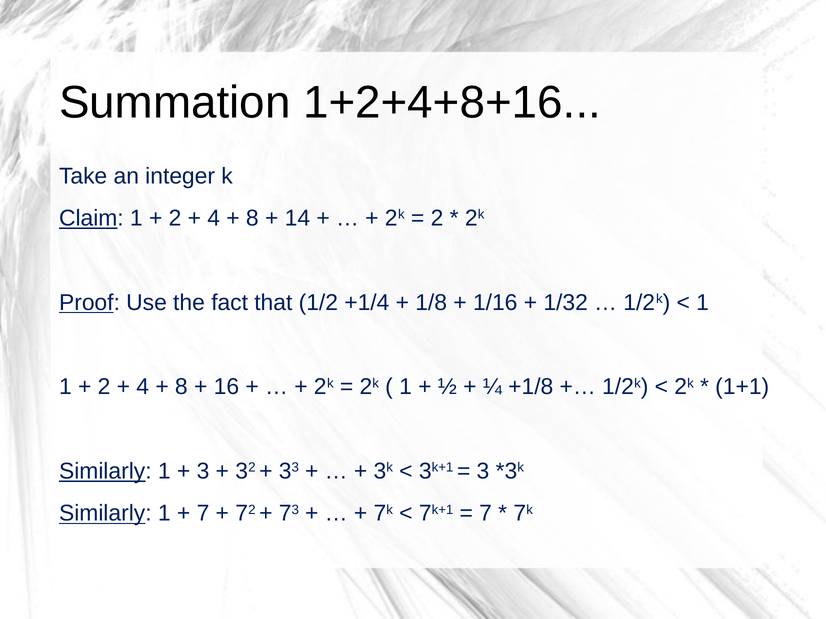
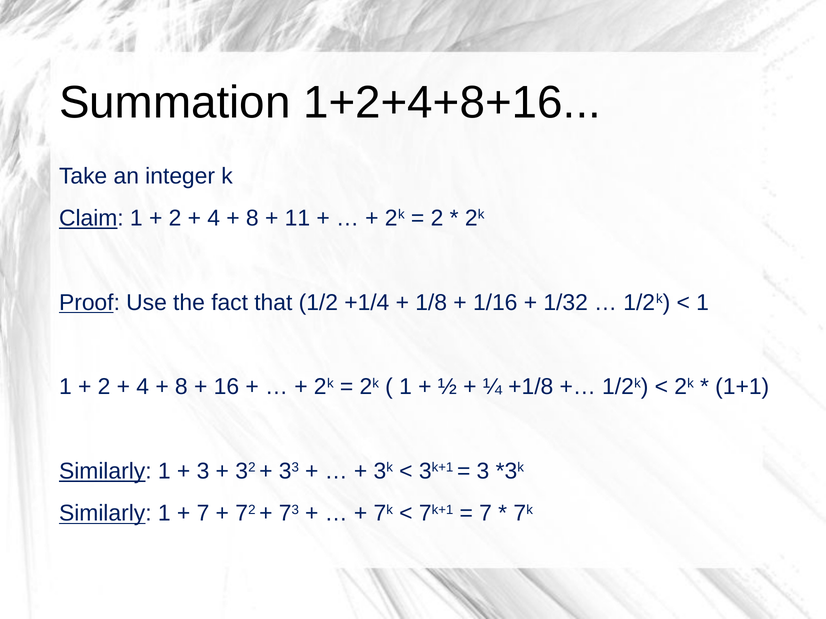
14: 14 -> 11
